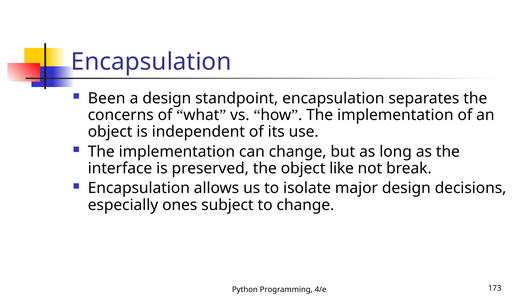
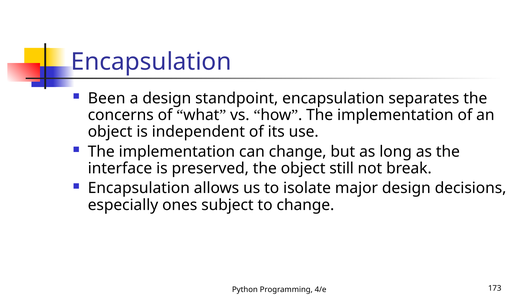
like: like -> still
